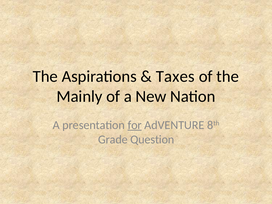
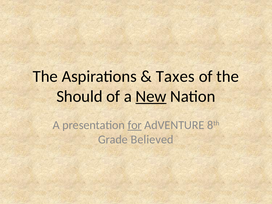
Mainly: Mainly -> Should
New underline: none -> present
Question: Question -> Believed
